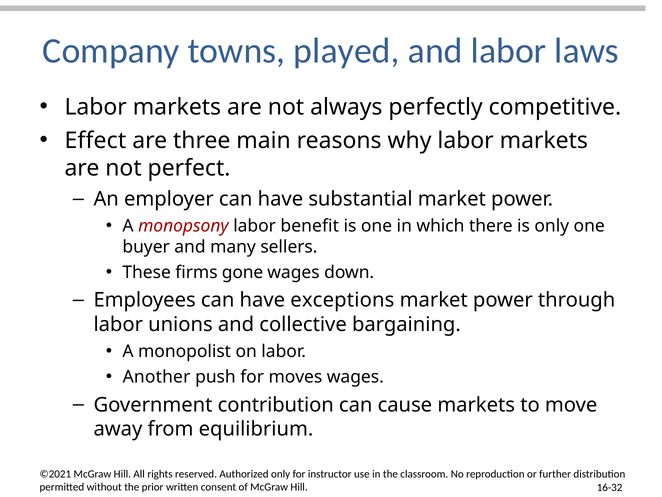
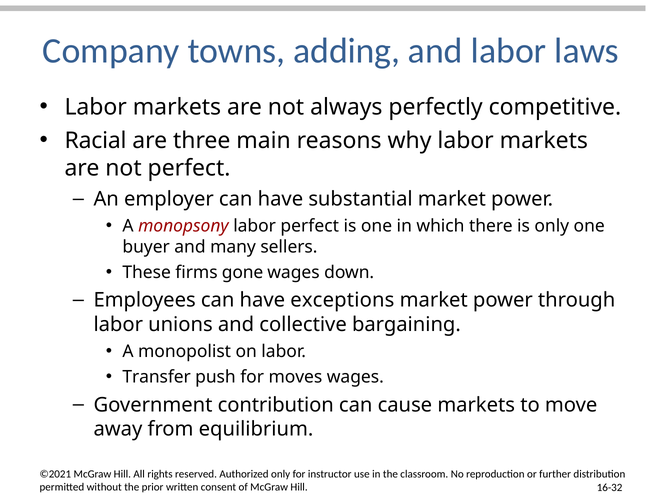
played: played -> adding
Effect: Effect -> Racial
labor benefit: benefit -> perfect
Another: Another -> Transfer
